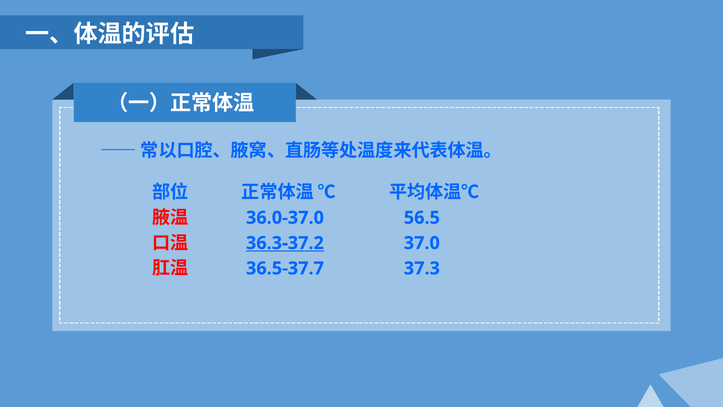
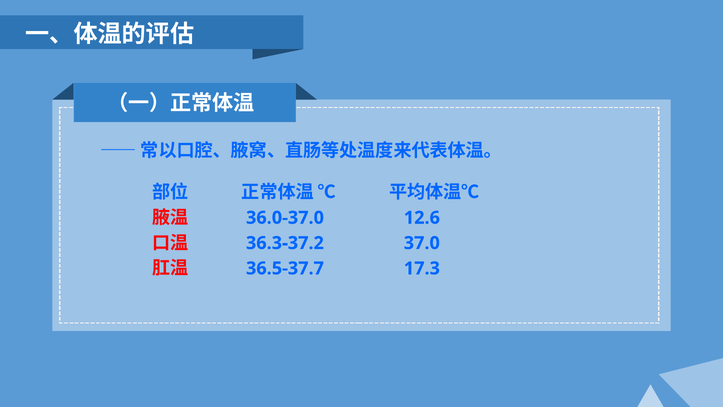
56.5: 56.5 -> 12.6
36.3-37.2 underline: present -> none
37.3: 37.3 -> 17.3
